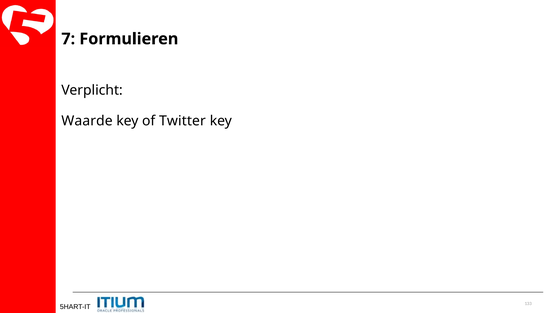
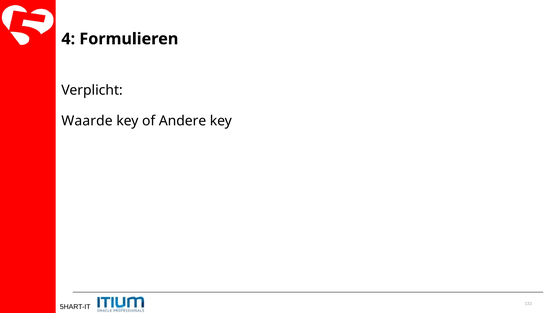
7: 7 -> 4
Twitter: Twitter -> Andere
